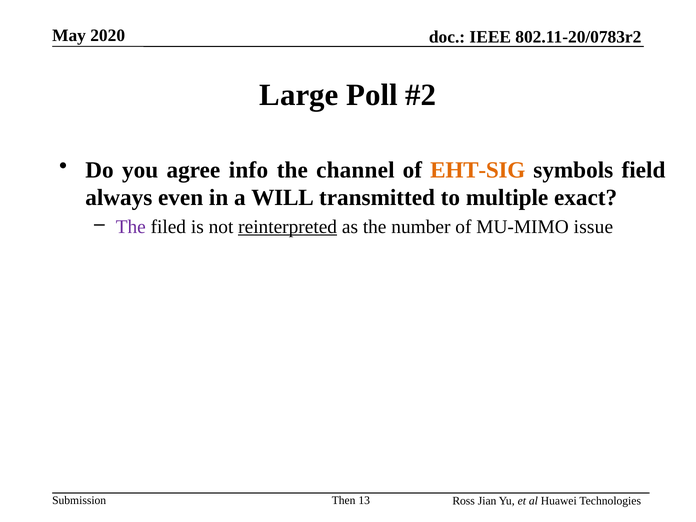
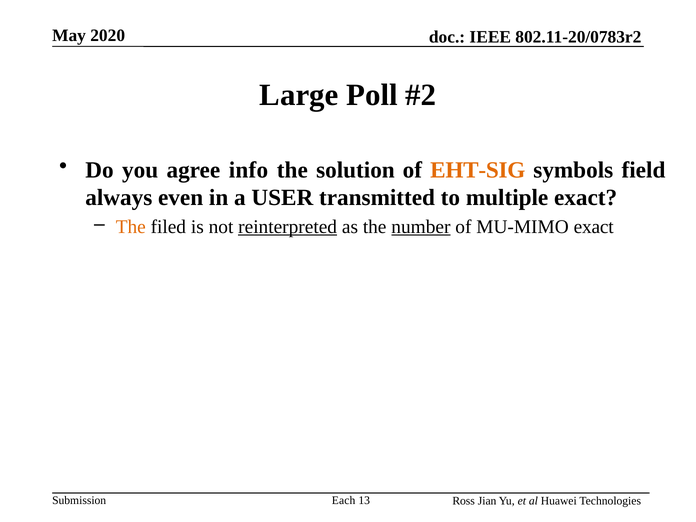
channel: channel -> solution
WILL: WILL -> USER
The at (131, 227) colour: purple -> orange
number underline: none -> present
MU-MIMO issue: issue -> exact
Then: Then -> Each
